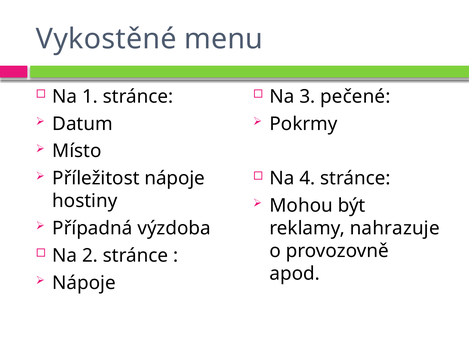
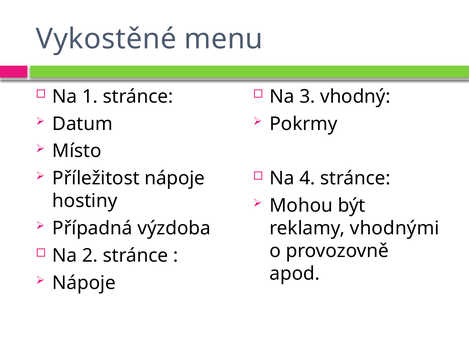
pečené: pečené -> vhodný
nahrazuje: nahrazuje -> vhodnými
